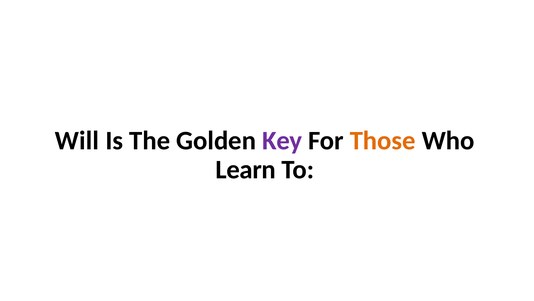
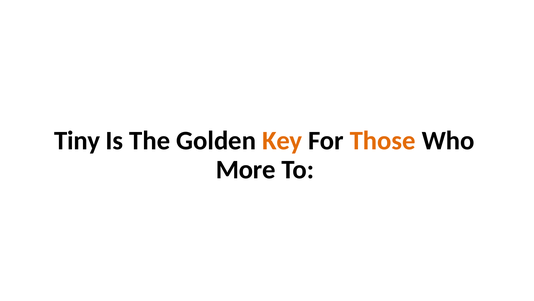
Will: Will -> Tiny
Key colour: purple -> orange
Learn: Learn -> More
